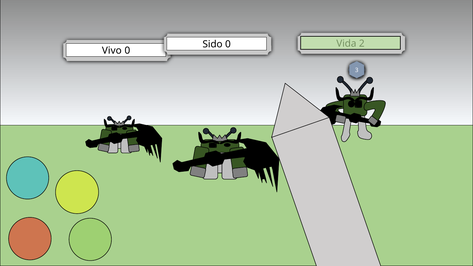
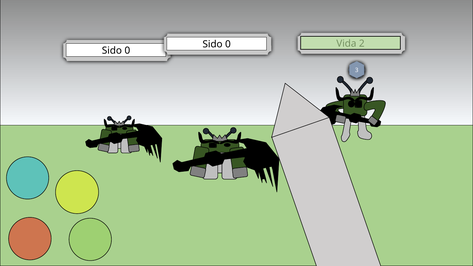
Vivo at (112, 51): Vivo -> Sido
